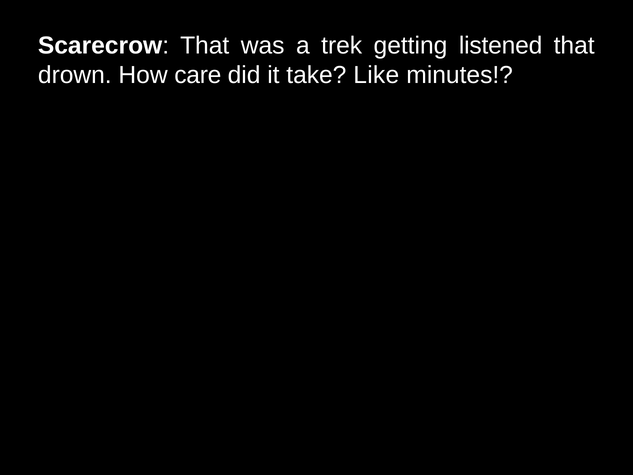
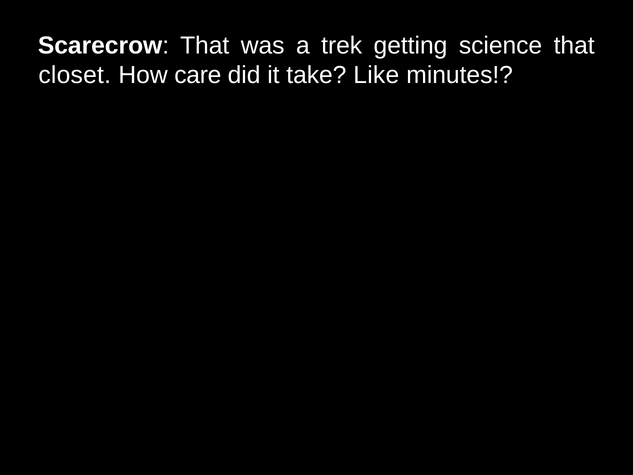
listened: listened -> science
drown: drown -> closet
